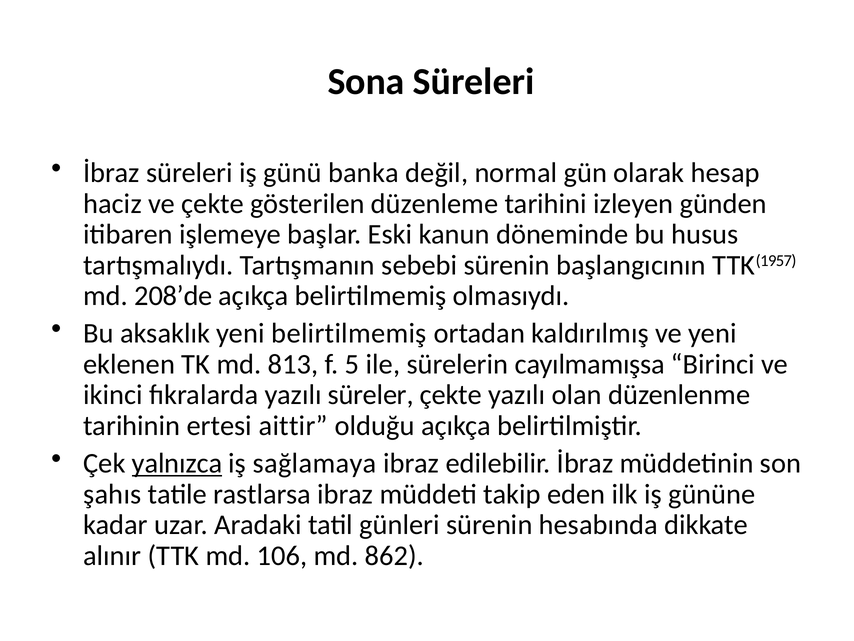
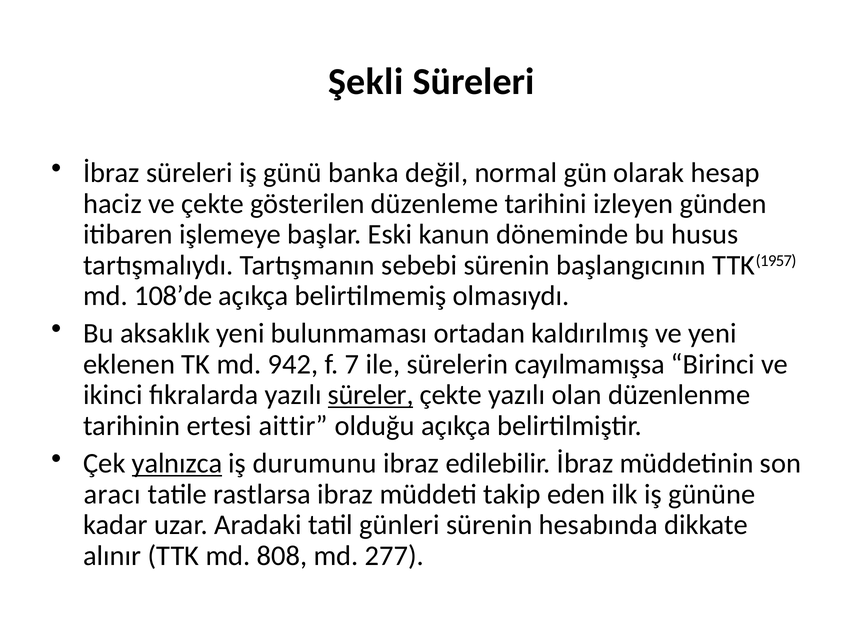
Sona: Sona -> Şekli
208’de: 208’de -> 108’de
yeni belirtilmemiş: belirtilmemiş -> bulunmaması
813: 813 -> 942
5: 5 -> 7
süreler underline: none -> present
sağlamaya: sağlamaya -> durumunu
şahıs: şahıs -> aracı
106: 106 -> 808
862: 862 -> 277
